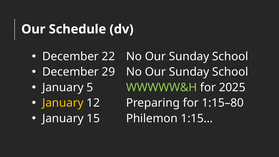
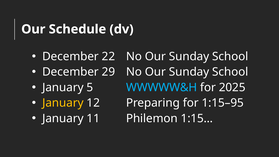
WWWWW&H colour: light green -> light blue
1:15–80: 1:15–80 -> 1:15–95
15: 15 -> 11
